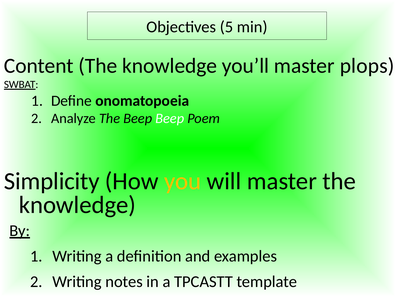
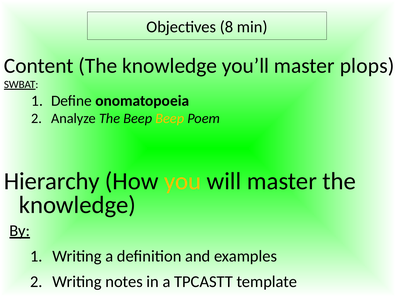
5: 5 -> 8
Beep at (170, 118) colour: white -> yellow
Simplicity: Simplicity -> Hierarchy
